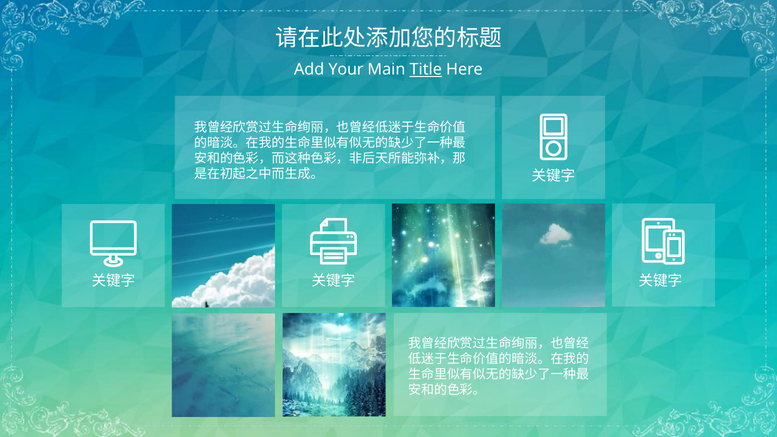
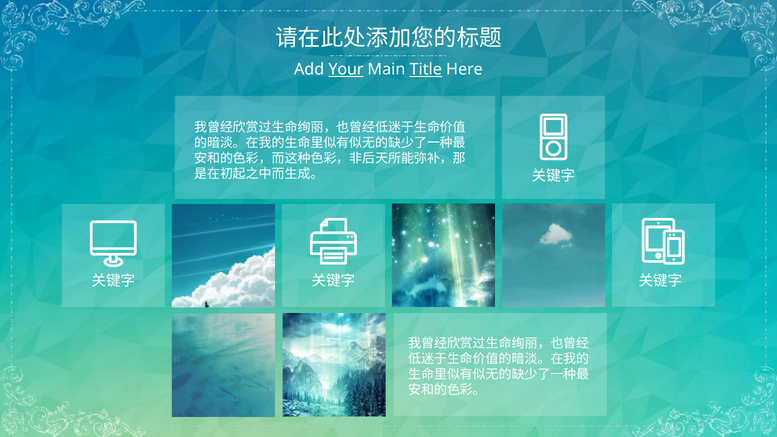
Your underline: none -> present
